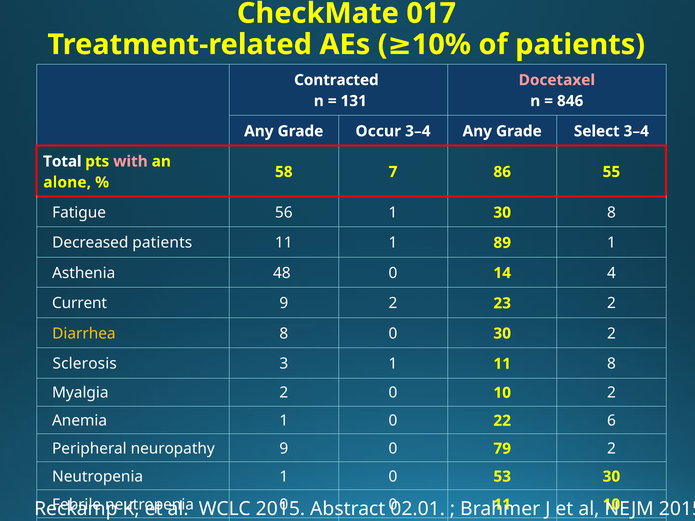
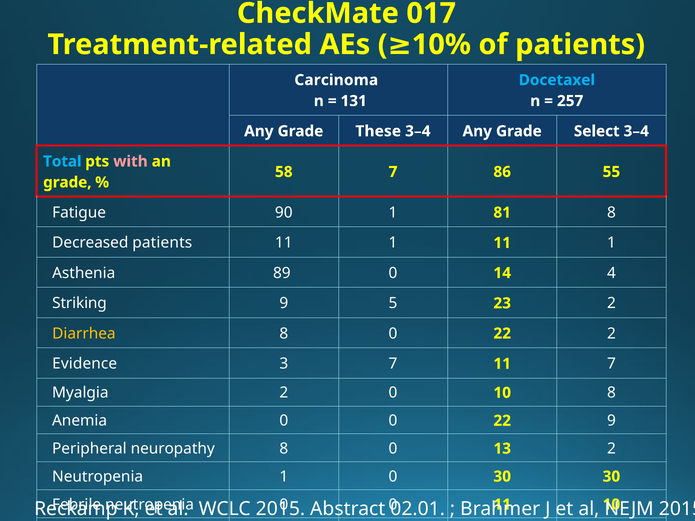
Contracted: Contracted -> Carcinoma
Docetaxel colour: pink -> light blue
846: 846 -> 257
Occur: Occur -> These
Total colour: white -> light blue
alone at (67, 182): alone -> grade
56: 56 -> 90
1 30: 30 -> 81
1 89: 89 -> 11
48: 48 -> 89
Current: Current -> Striking
9 2: 2 -> 5
8 0 30: 30 -> 22
Sclerosis: Sclerosis -> Evidence
3 1: 1 -> 7
11 8: 8 -> 7
10 2: 2 -> 8
Anemia 1: 1 -> 0
22 6: 6 -> 9
neuropathy 9: 9 -> 8
79: 79 -> 13
0 53: 53 -> 30
